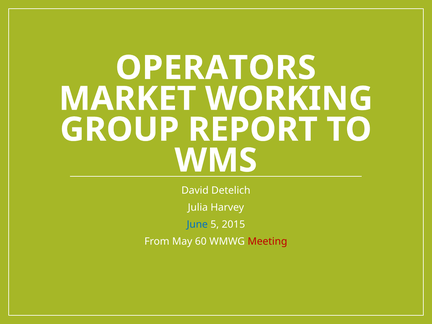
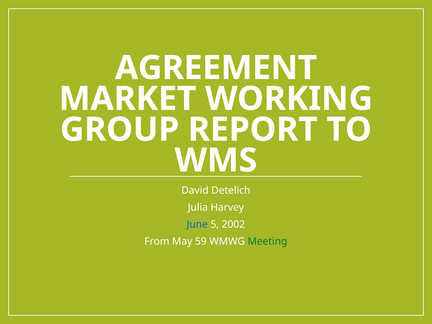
OPERATORS: OPERATORS -> AGREEMENT
2015: 2015 -> 2002
60: 60 -> 59
Meeting colour: red -> green
